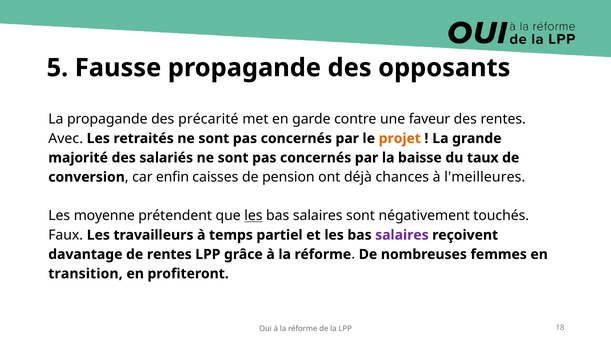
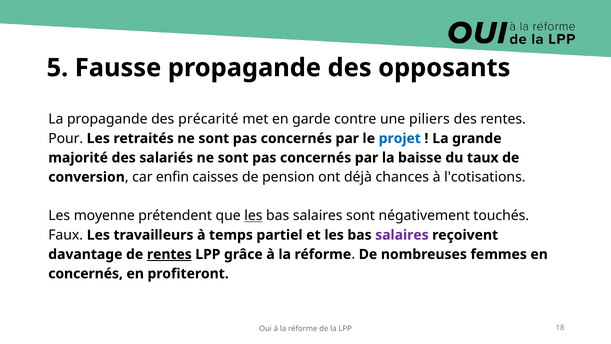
faveur: faveur -> piliers
Avec: Avec -> Pour
projet colour: orange -> blue
l'meilleures: l'meilleures -> l'cotisations
rentes at (169, 254) underline: none -> present
transition at (85, 273): transition -> concernés
